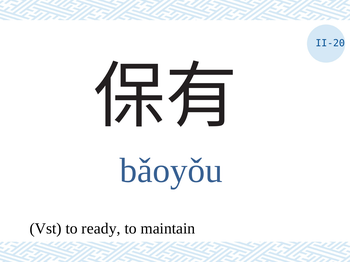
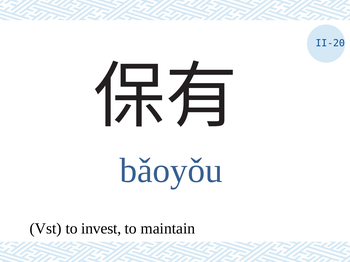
ready: ready -> invest
